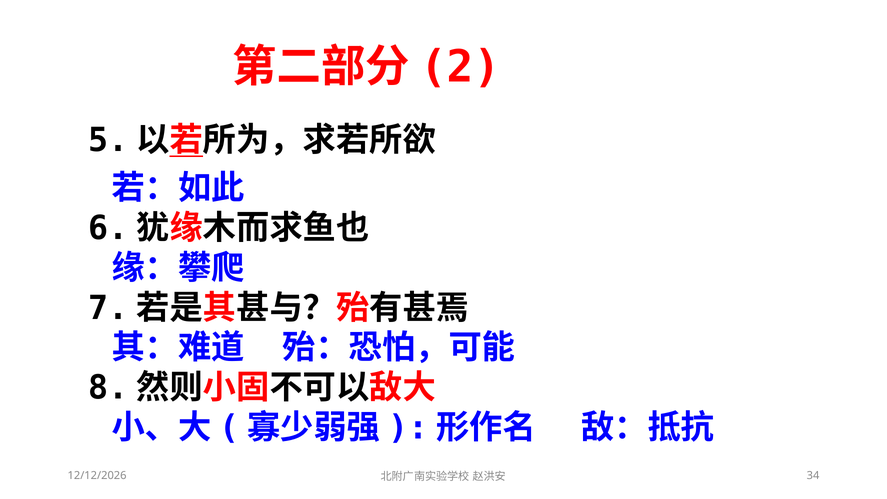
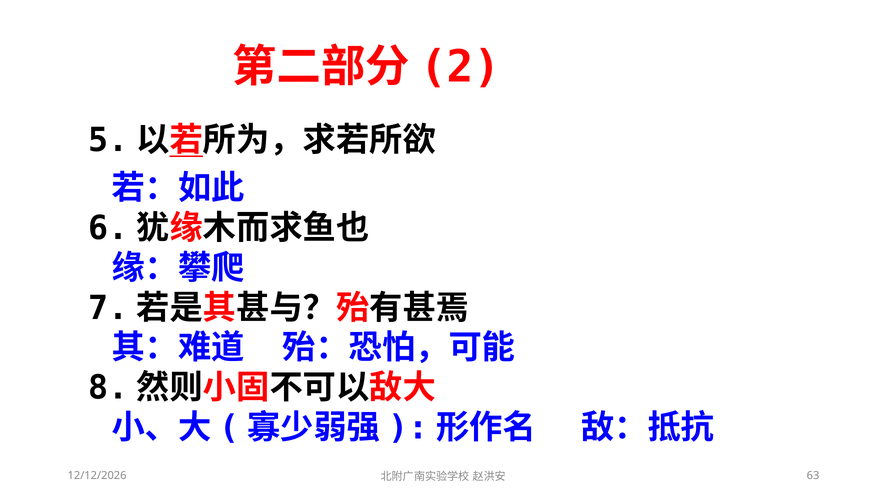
34: 34 -> 63
